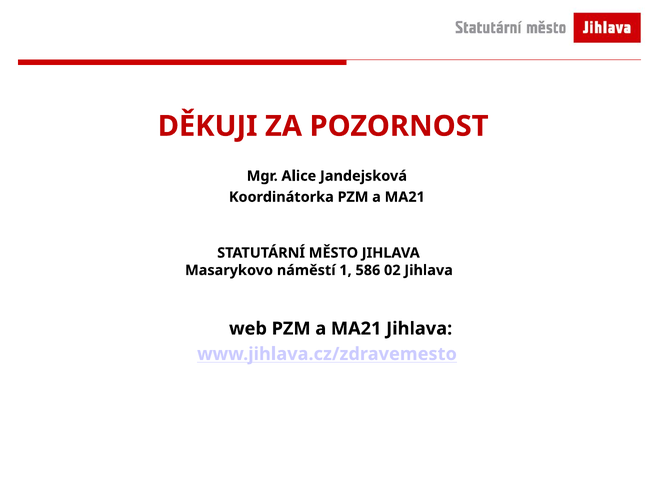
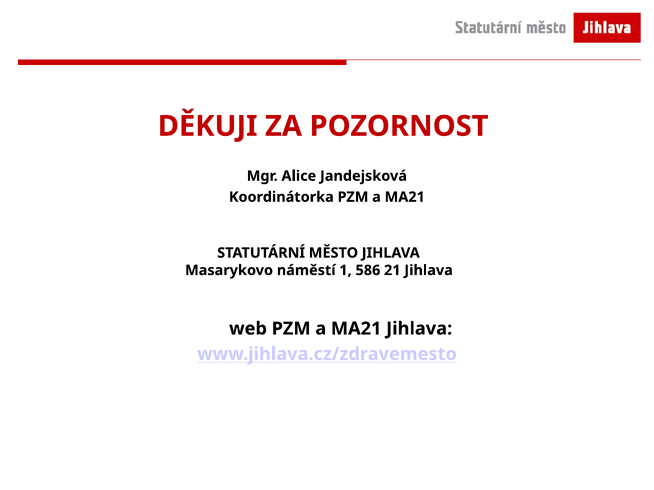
02: 02 -> 21
